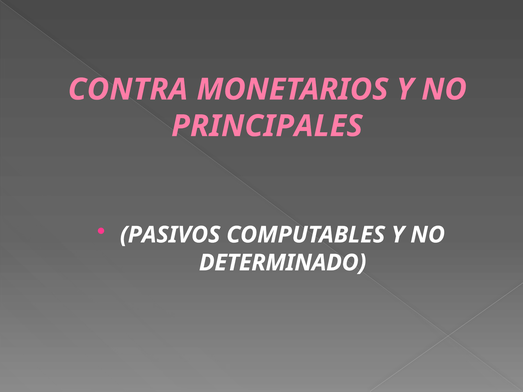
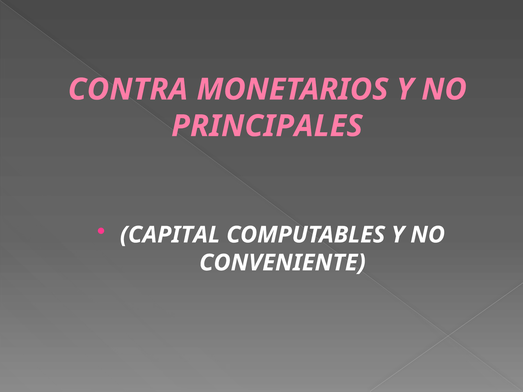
PASIVOS: PASIVOS -> CAPITAL
DETERMINADO: DETERMINADO -> CONVENIENTE
